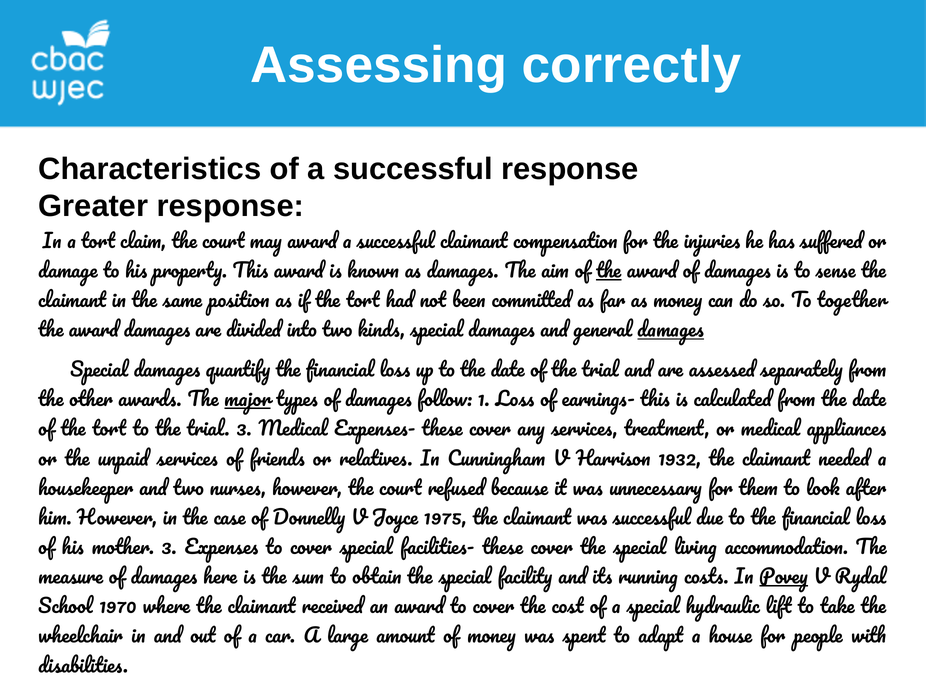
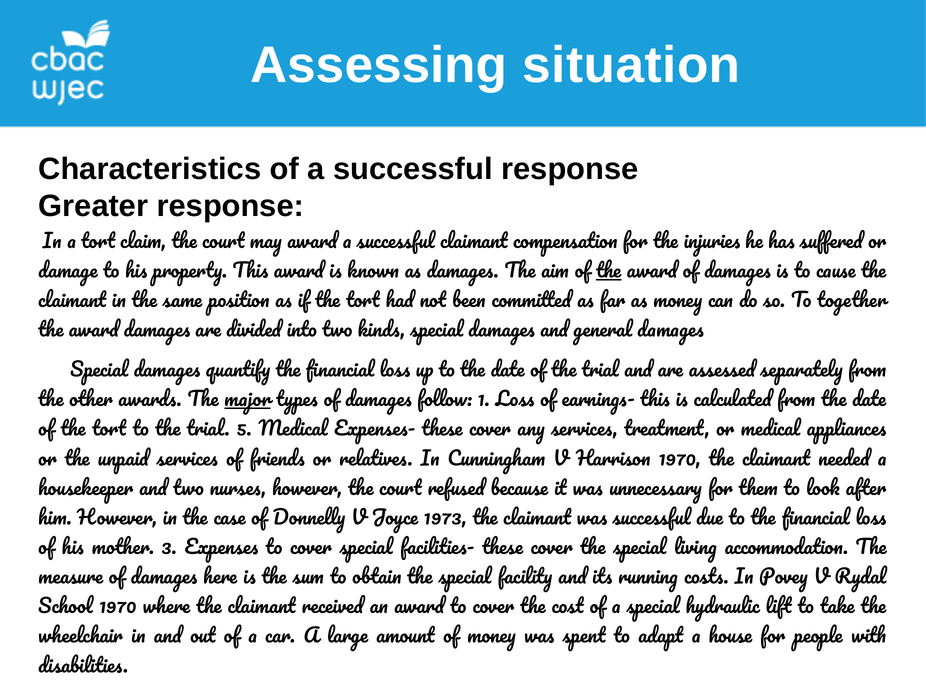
correctly: correctly -> situation
sense: sense -> cause
damages at (671, 331) underline: present -> none
trial 3: 3 -> 5
Harrison 1932: 1932 -> 1970
1975: 1975 -> 1973
Povey underline: present -> none
